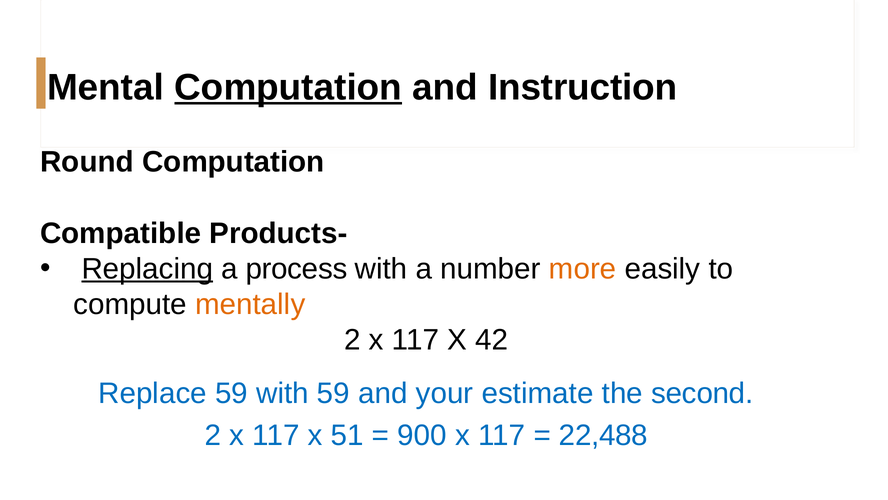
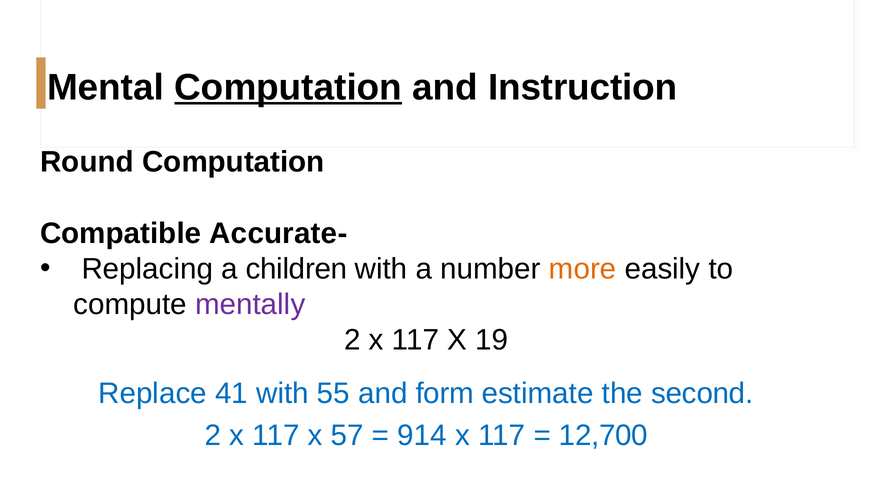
Products-: Products- -> Accurate-
Replacing underline: present -> none
process: process -> children
mentally colour: orange -> purple
42: 42 -> 19
Replace 59: 59 -> 41
with 59: 59 -> 55
your: your -> form
51: 51 -> 57
900: 900 -> 914
22,488: 22,488 -> 12,700
